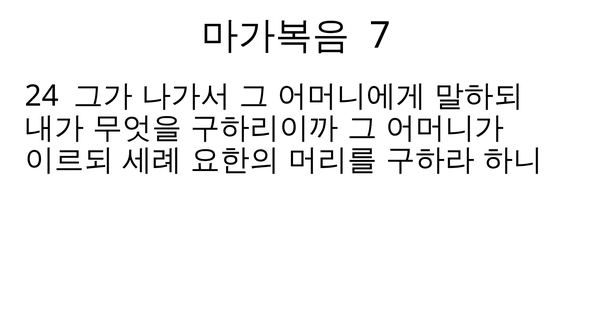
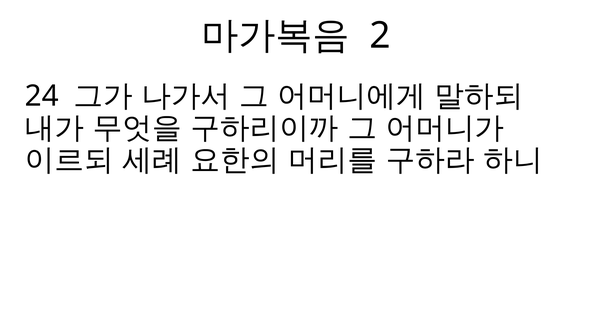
7: 7 -> 2
